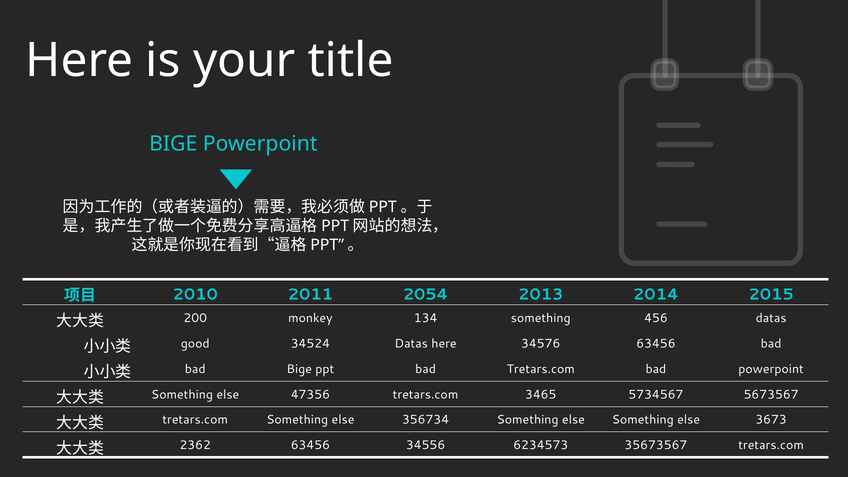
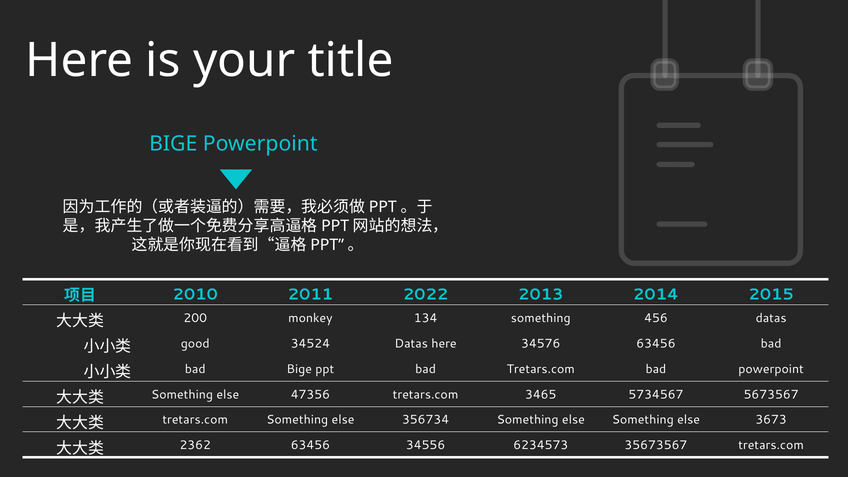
2054: 2054 -> 2022
